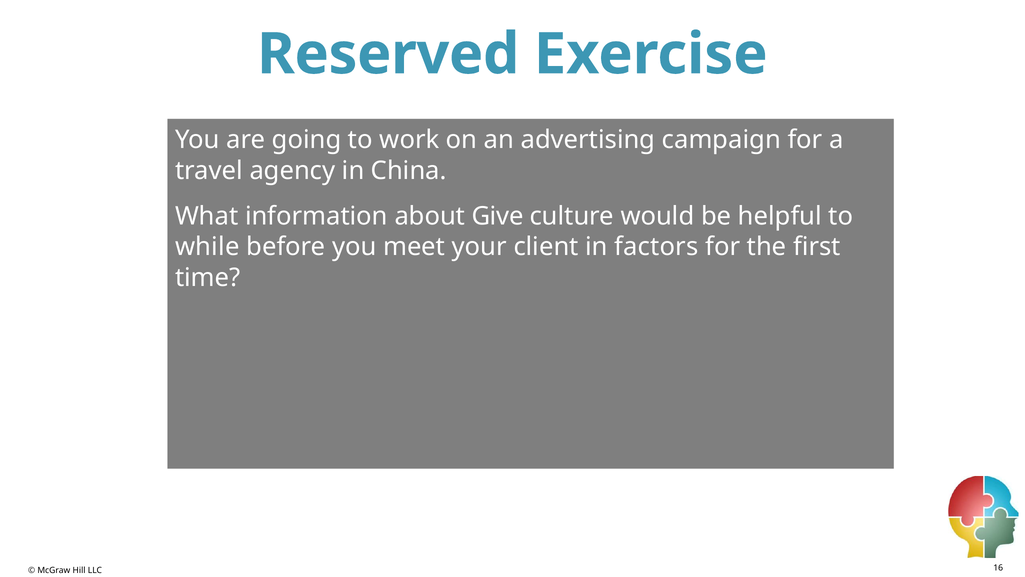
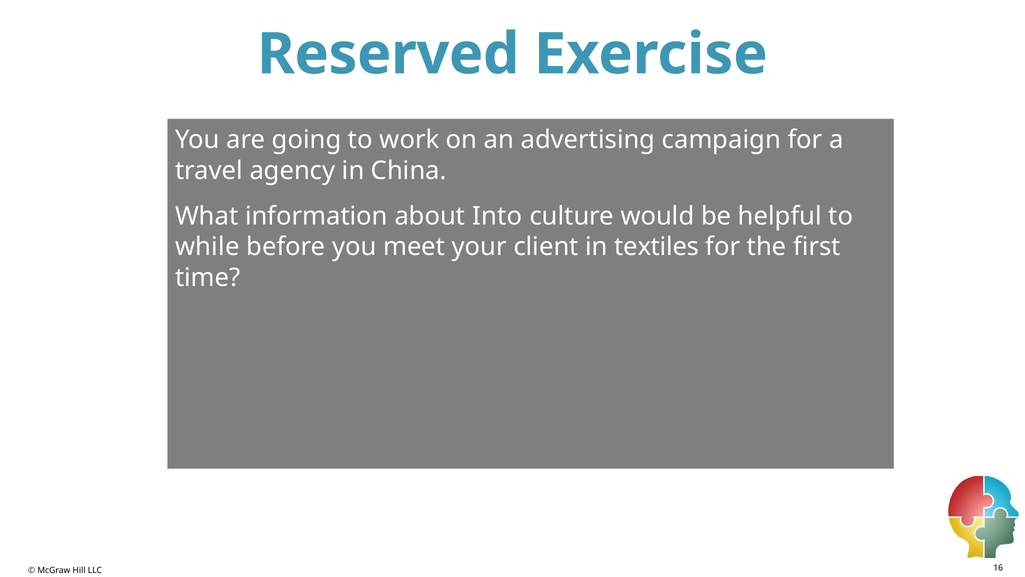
Give: Give -> Into
factors: factors -> textiles
